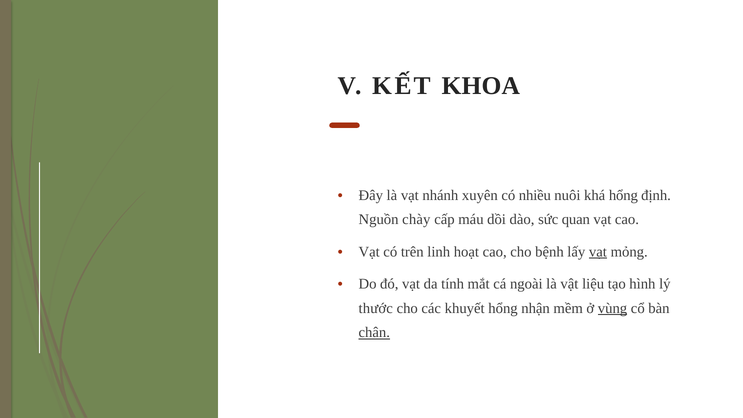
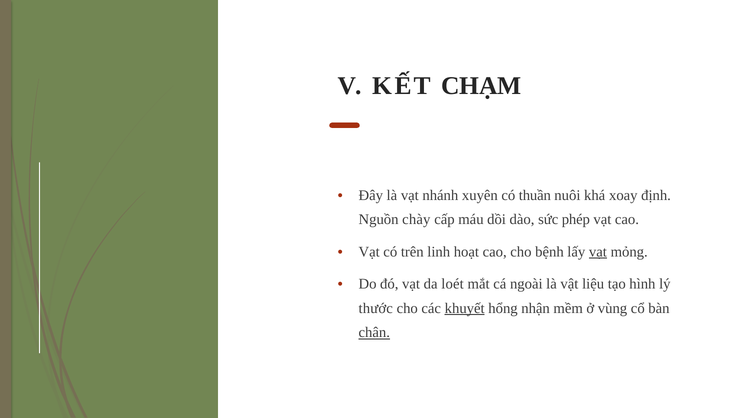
KHOA: KHOA -> CHẠM
nhiều: nhiều -> thuần
khá hổng: hổng -> xoay
quan: quan -> phép
tính: tính -> loét
khuyết underline: none -> present
vùng underline: present -> none
